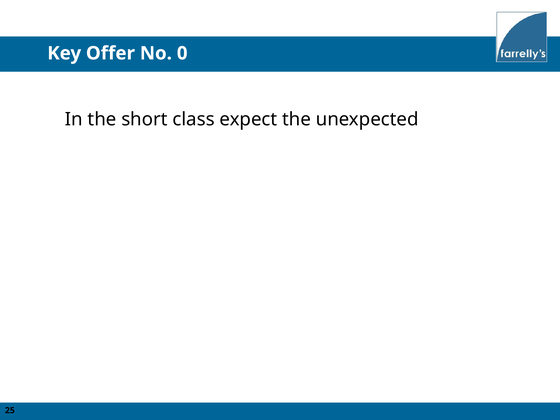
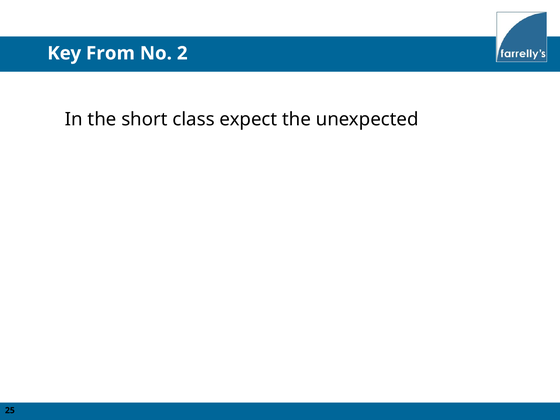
Offer: Offer -> From
0: 0 -> 2
